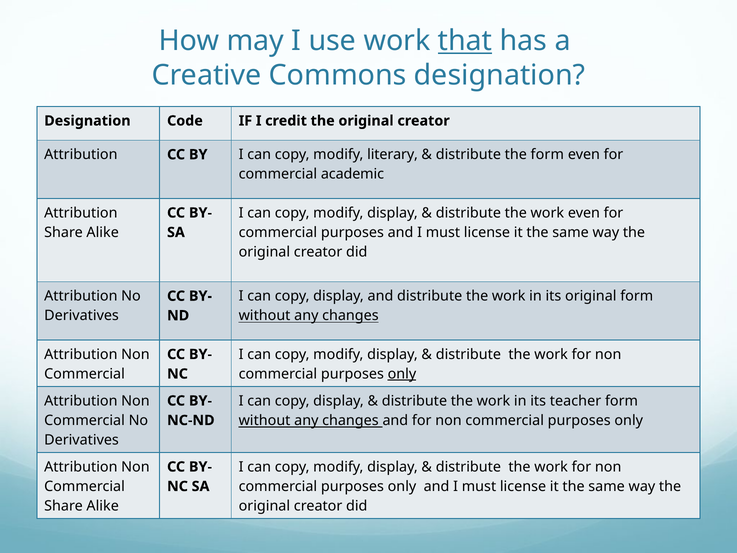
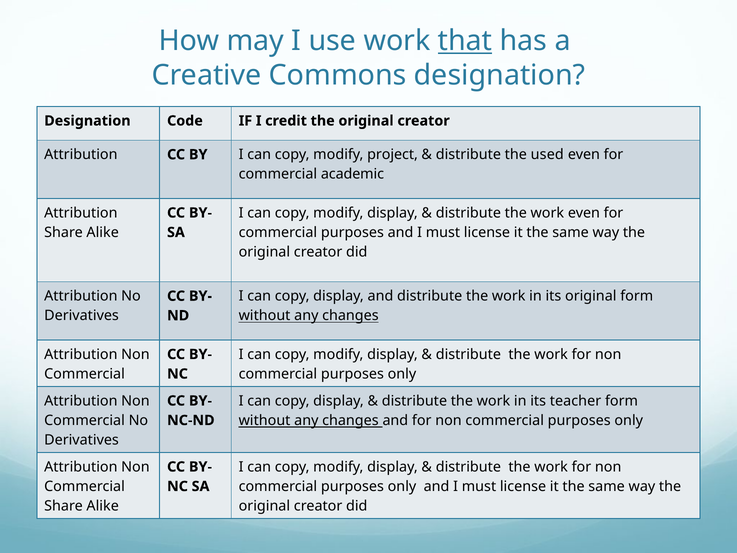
literary: literary -> project
the form: form -> used
only at (402, 374) underline: present -> none
